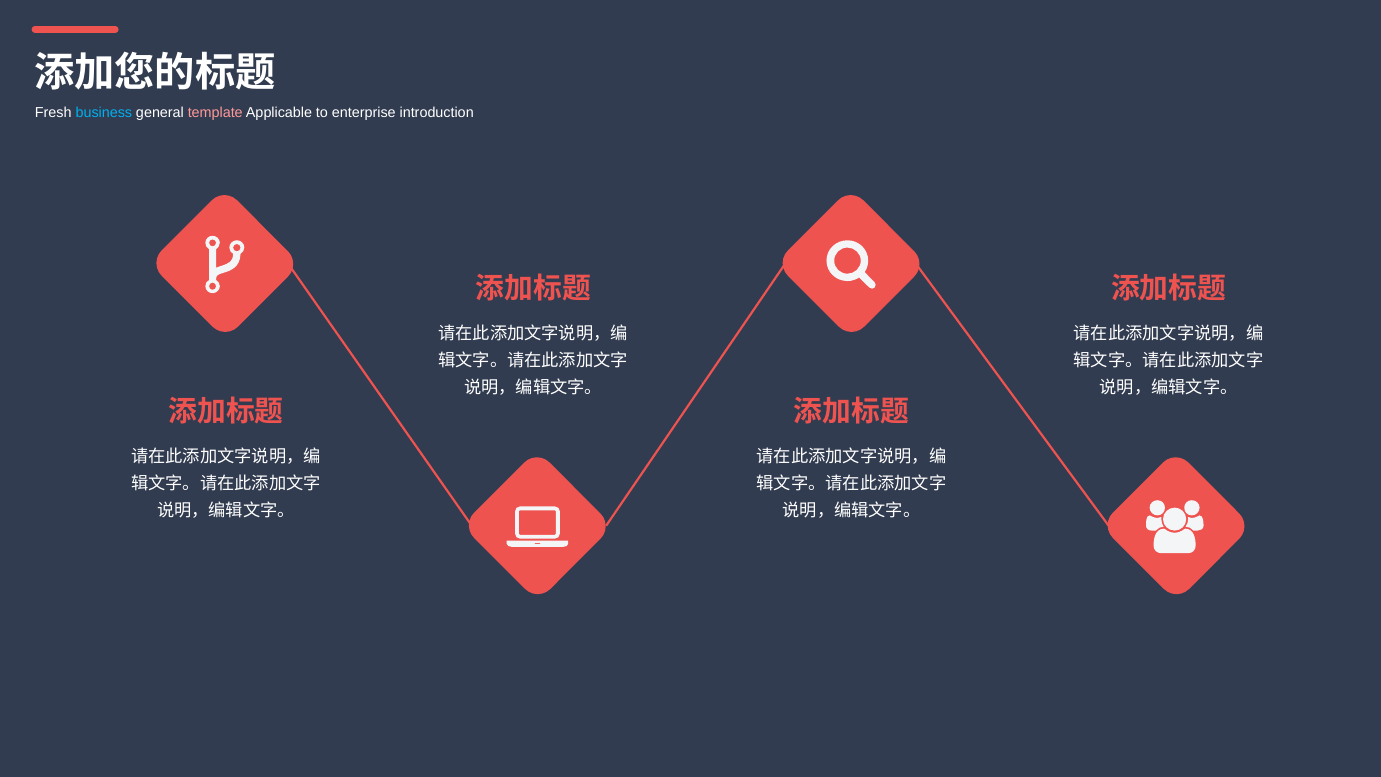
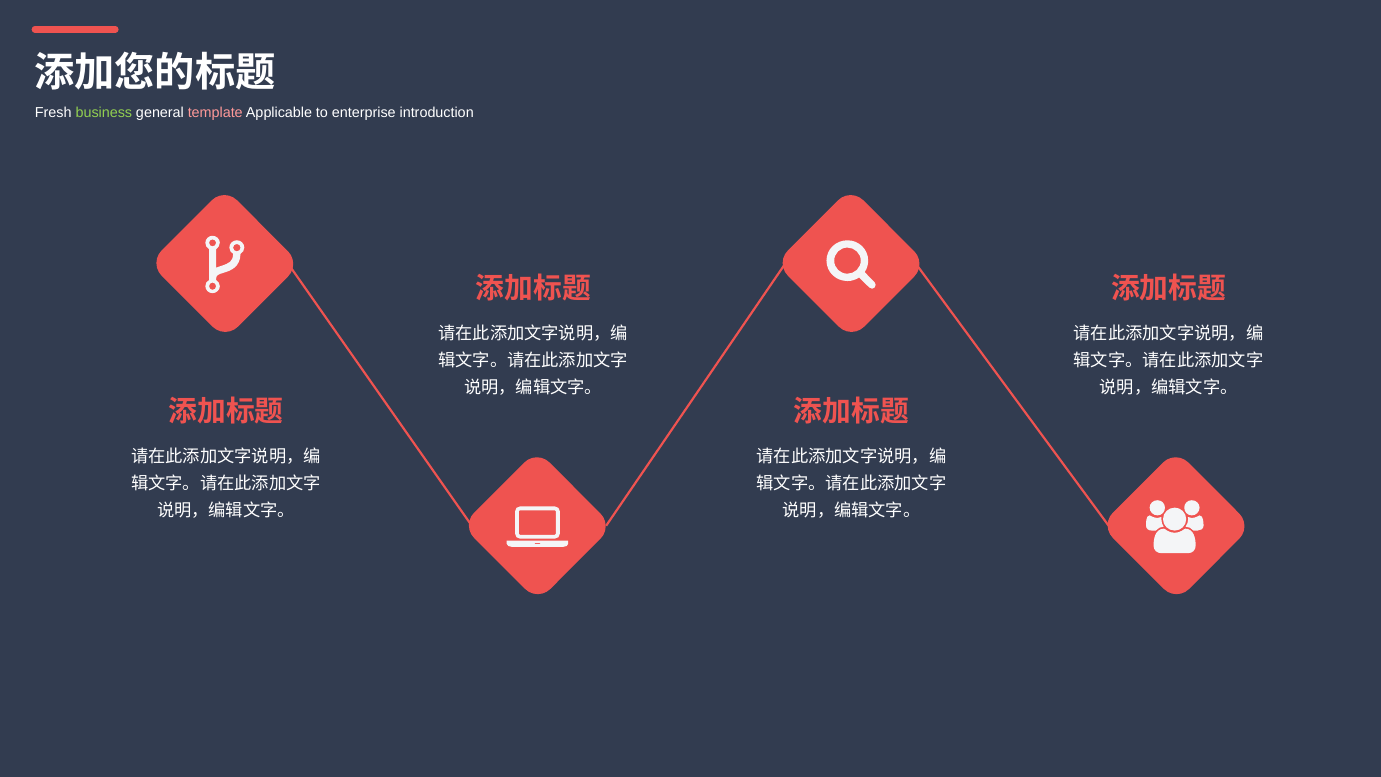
business colour: light blue -> light green
